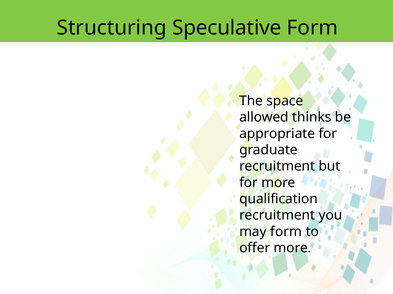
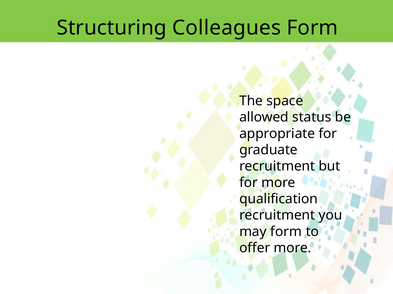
Speculative: Speculative -> Colleagues
thinks: thinks -> status
